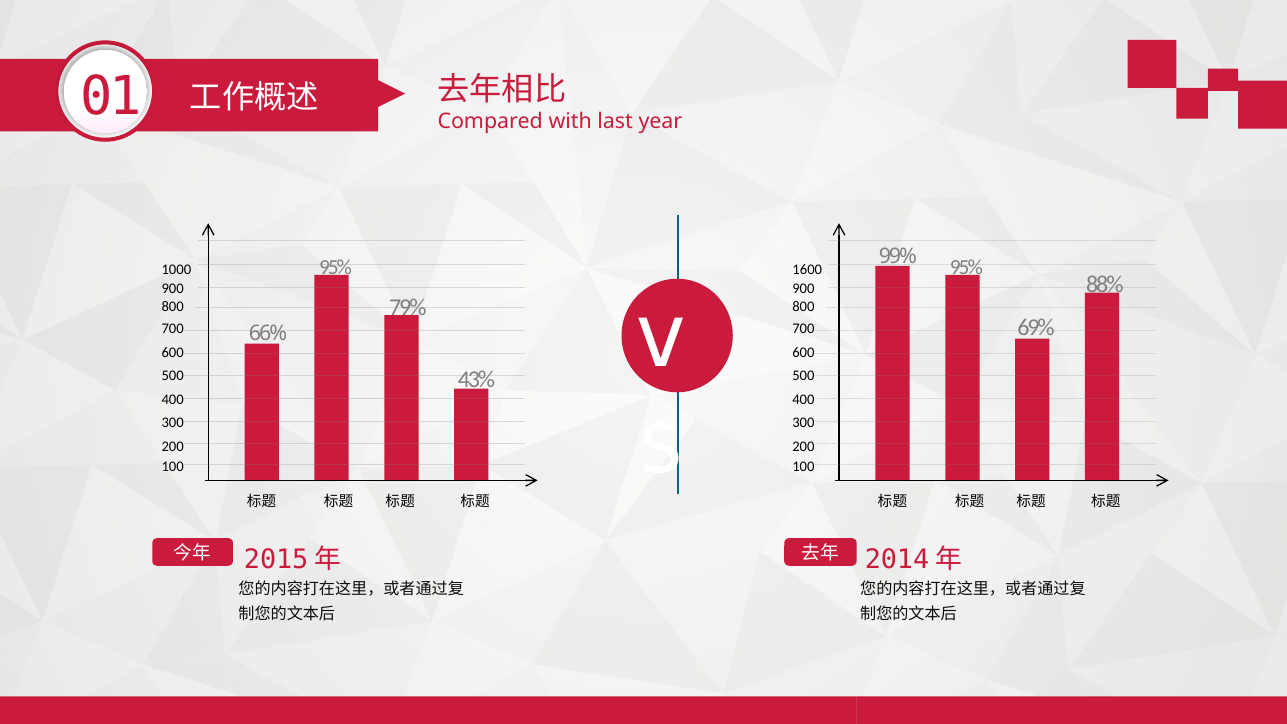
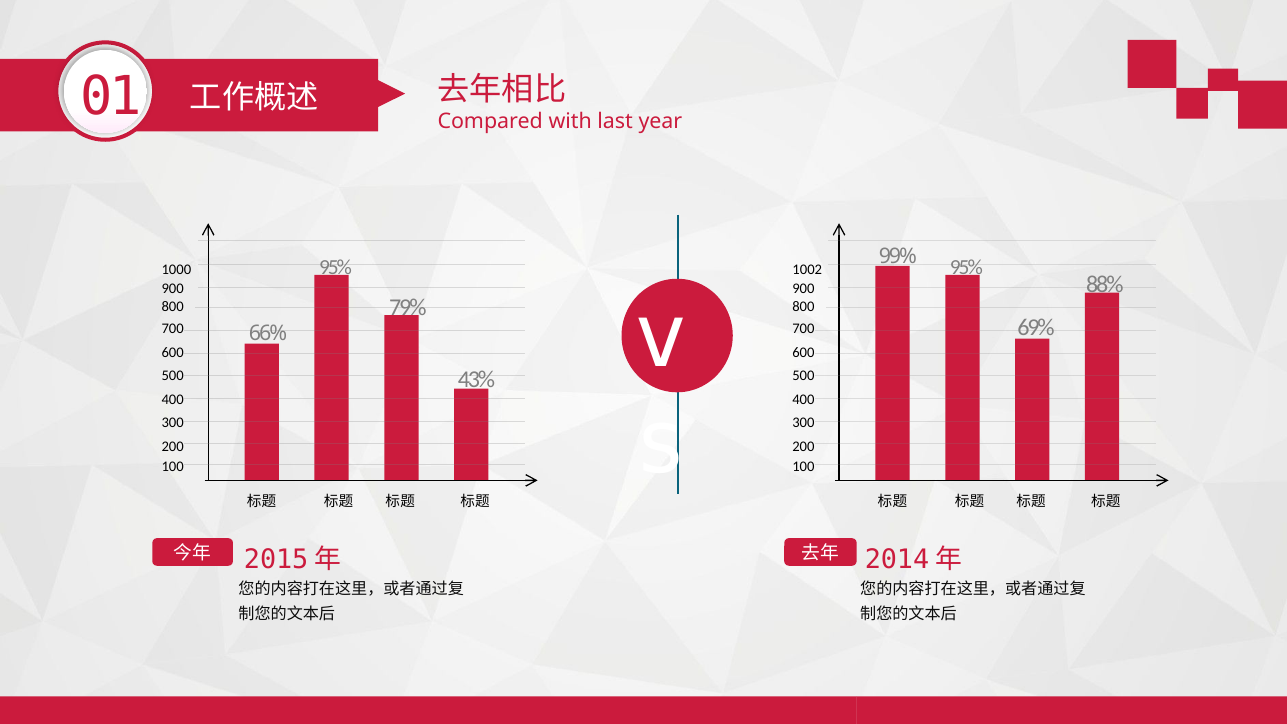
1600: 1600 -> 1002
